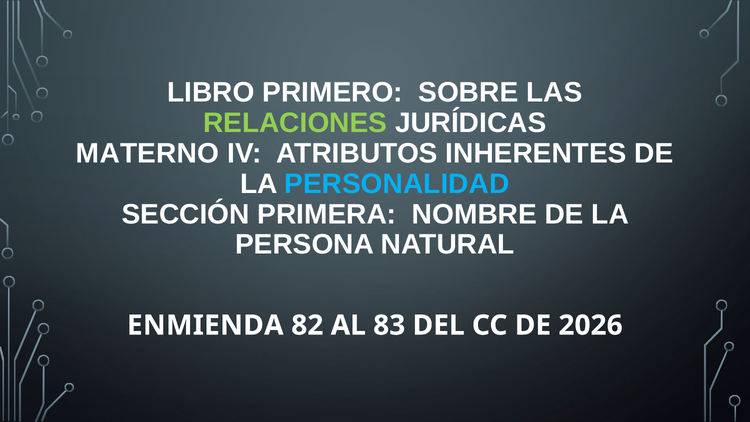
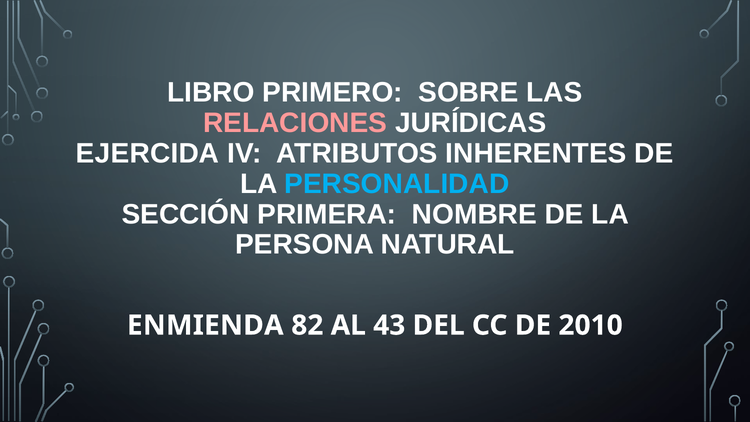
RELACIONES colour: light green -> pink
MATERNO: MATERNO -> EJERCIDA
83: 83 -> 43
2026: 2026 -> 2010
